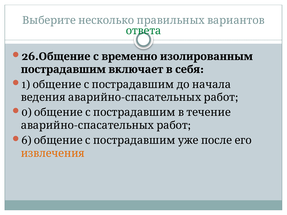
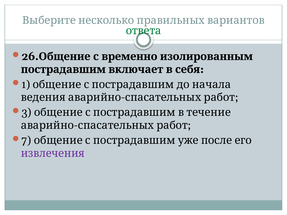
0: 0 -> 3
6: 6 -> 7
извлечения colour: orange -> purple
